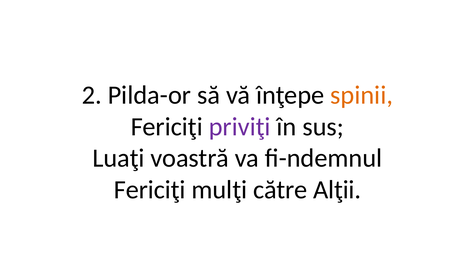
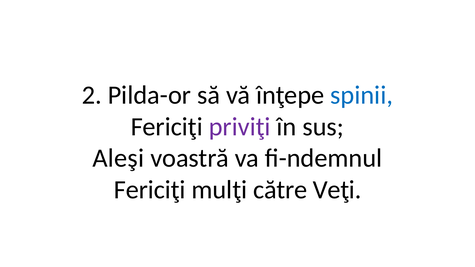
spinii colour: orange -> blue
Luaţi: Luaţi -> Aleşi
Alţii: Alţii -> Veţi
